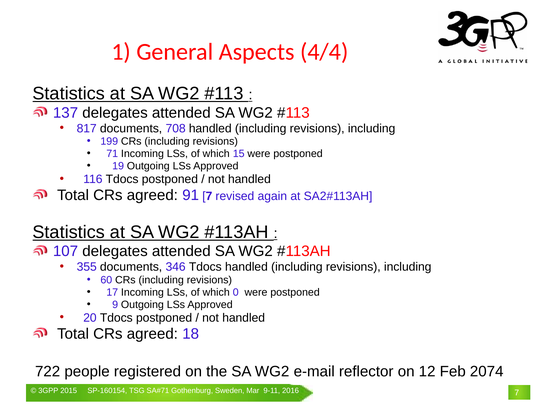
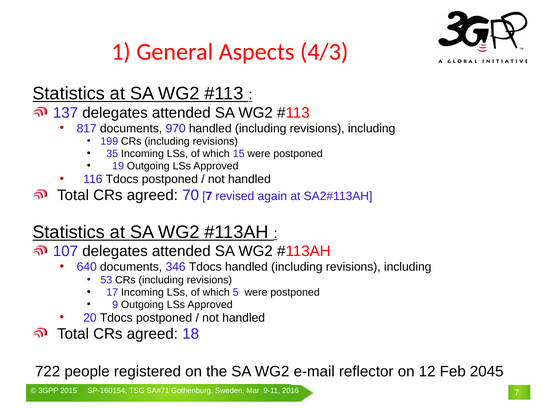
4/4: 4/4 -> 4/3
708: 708 -> 970
71: 71 -> 35
91: 91 -> 70
355: 355 -> 640
60: 60 -> 53
0: 0 -> 5
2074: 2074 -> 2045
